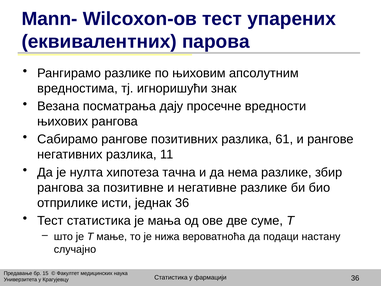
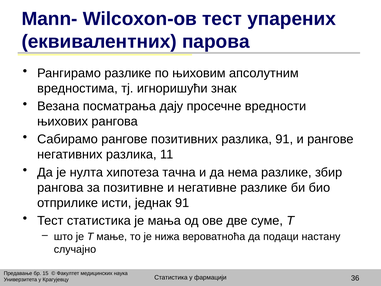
разлика 61: 61 -> 91
једнак 36: 36 -> 91
